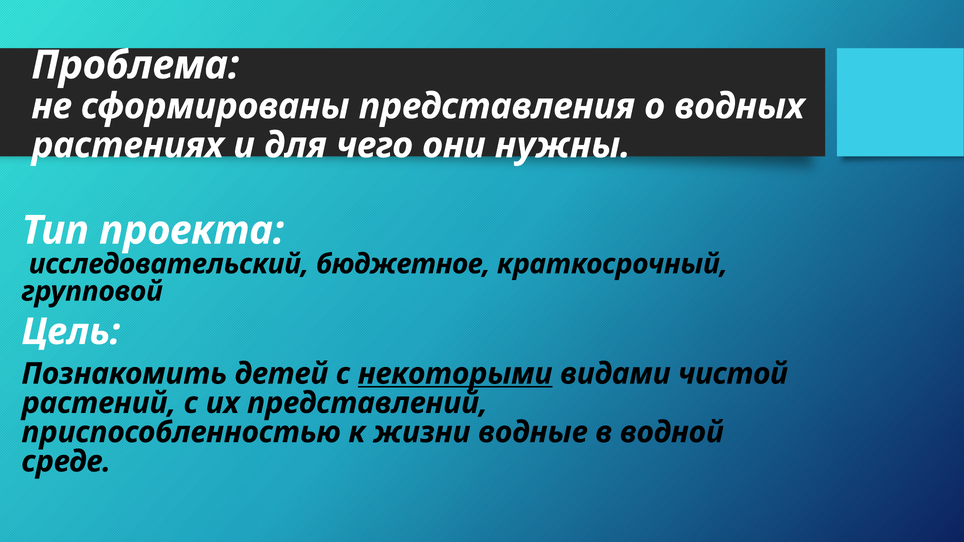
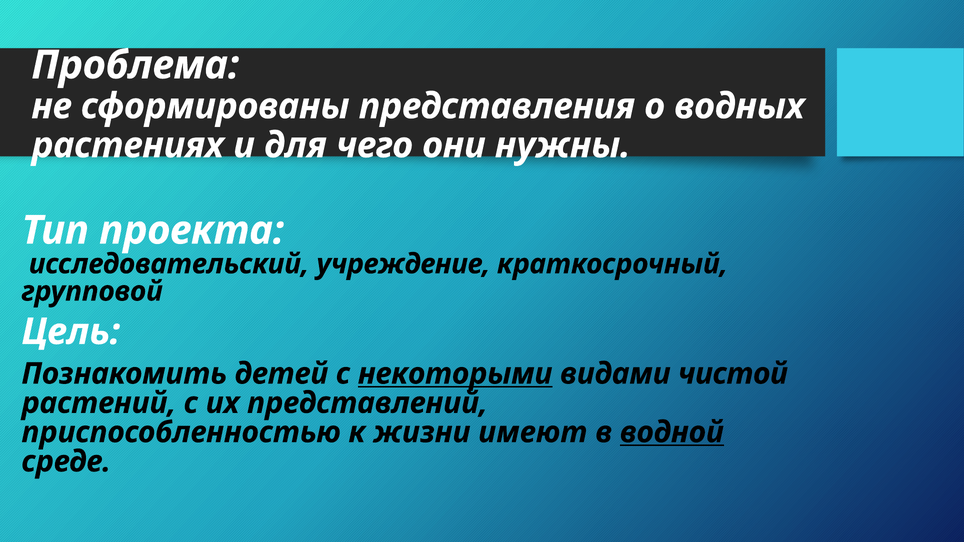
бюджетное: бюджетное -> учреждение
водные: водные -> имеют
водной underline: none -> present
